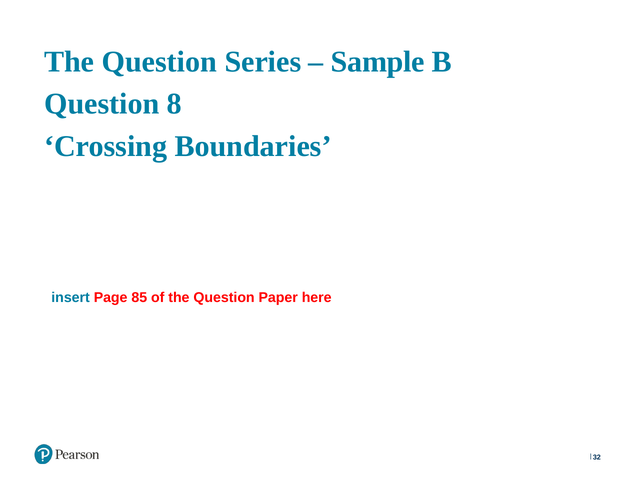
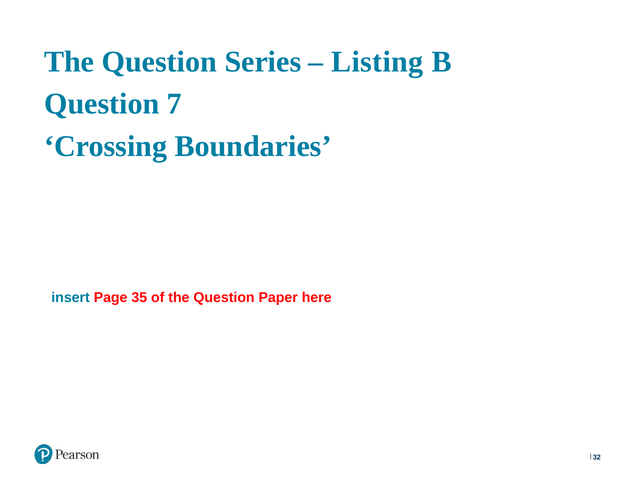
Sample: Sample -> Listing
8: 8 -> 7
85: 85 -> 35
